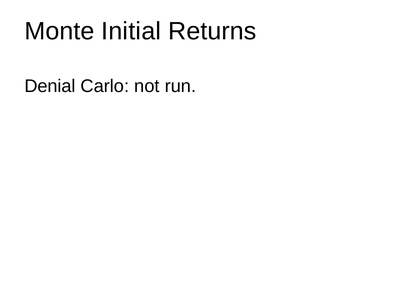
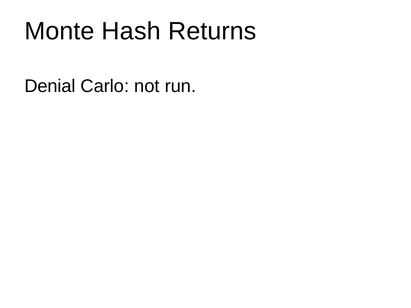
Initial: Initial -> Hash
